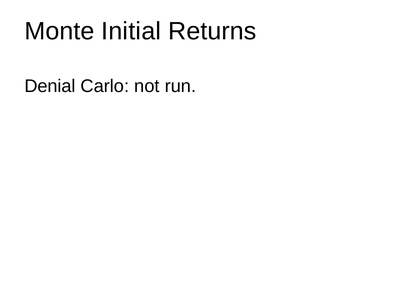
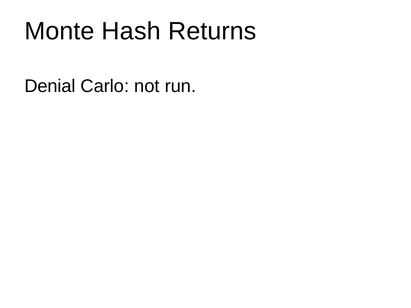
Initial: Initial -> Hash
